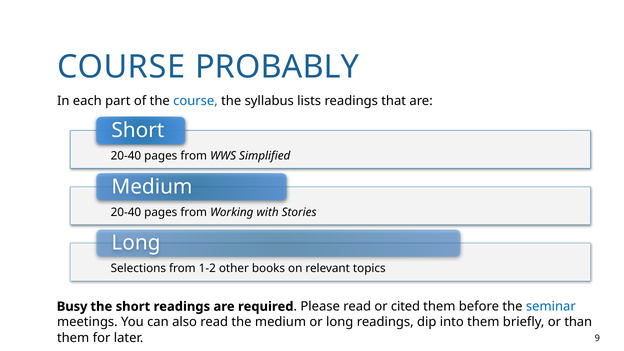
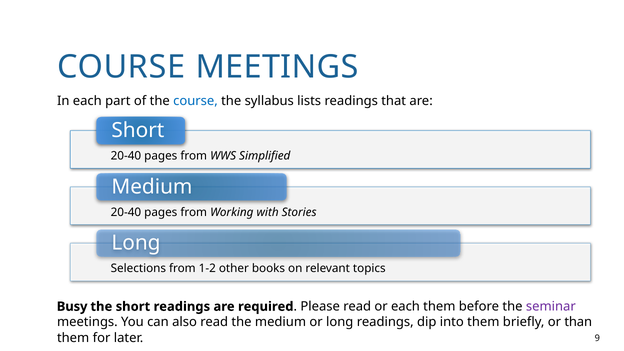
COURSE PROBABLY: PROBABLY -> MEETINGS
or cited: cited -> each
seminar colour: blue -> purple
